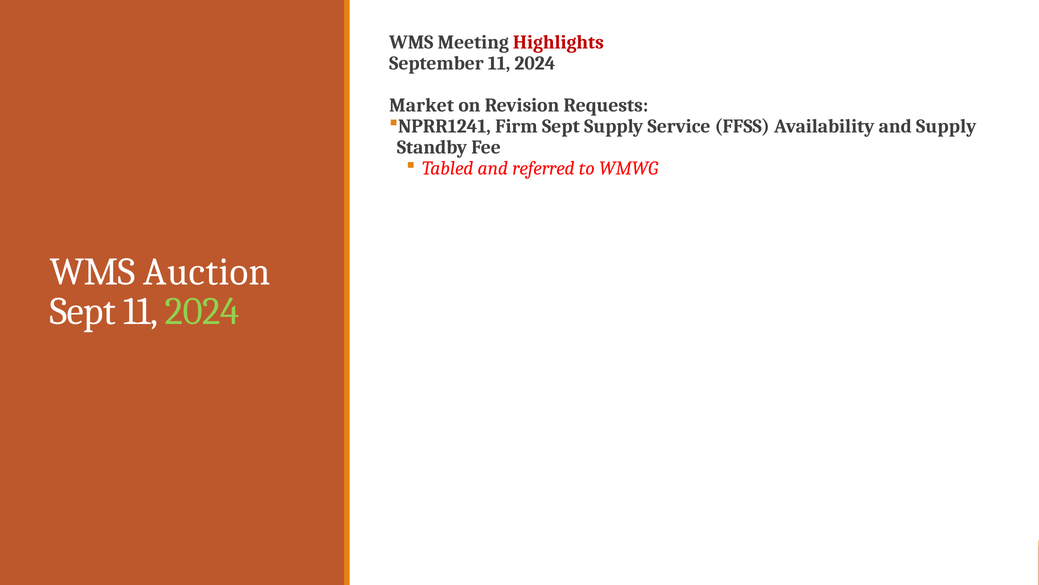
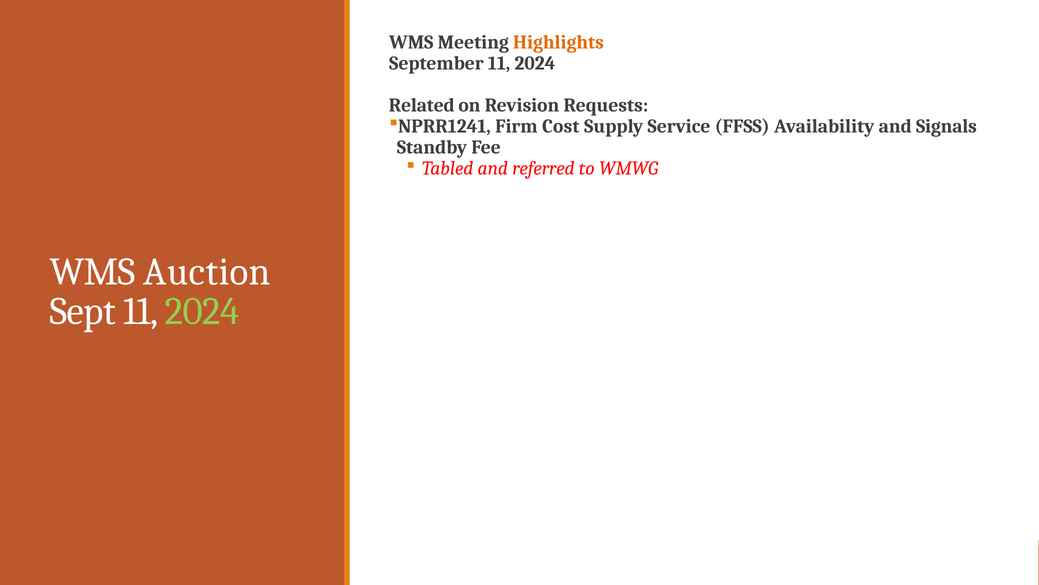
Highlights colour: red -> orange
Market: Market -> Related
Firm Sept: Sept -> Cost
and Supply: Supply -> Signals
